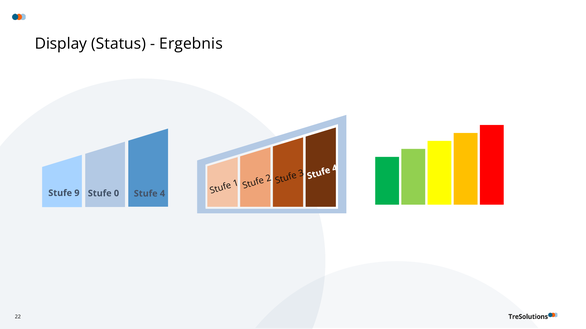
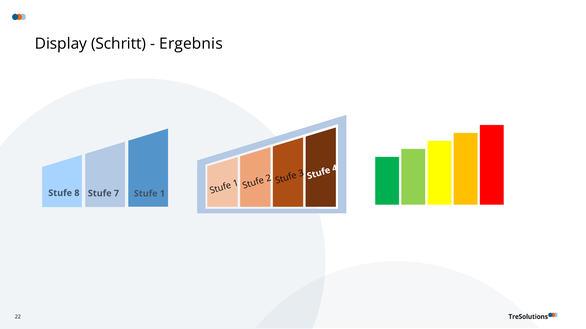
Status: Status -> Schritt
9: 9 -> 8
0: 0 -> 7
Stufe 4: 4 -> 1
